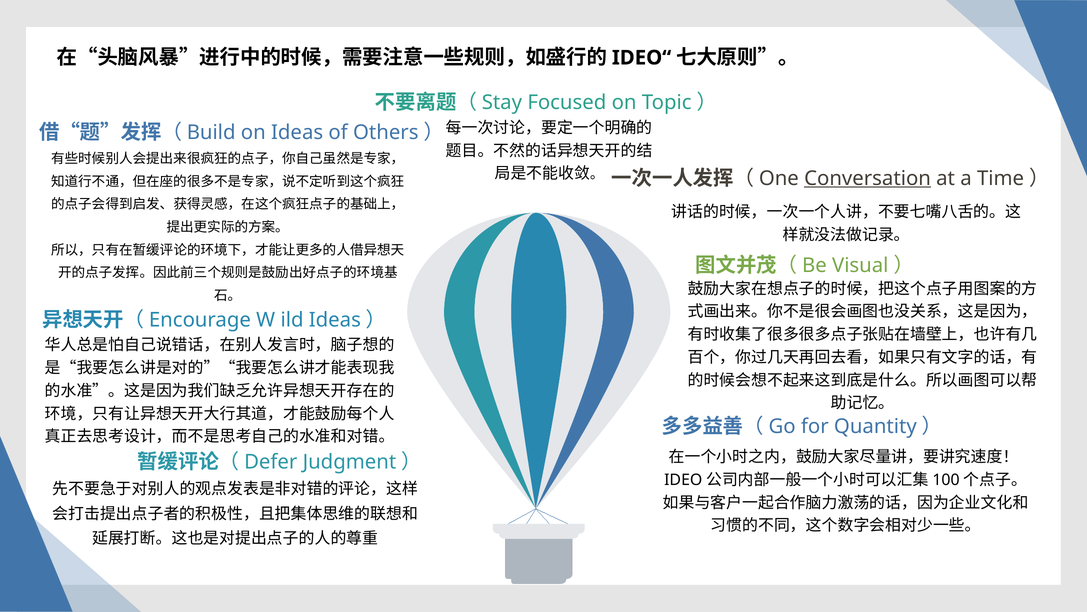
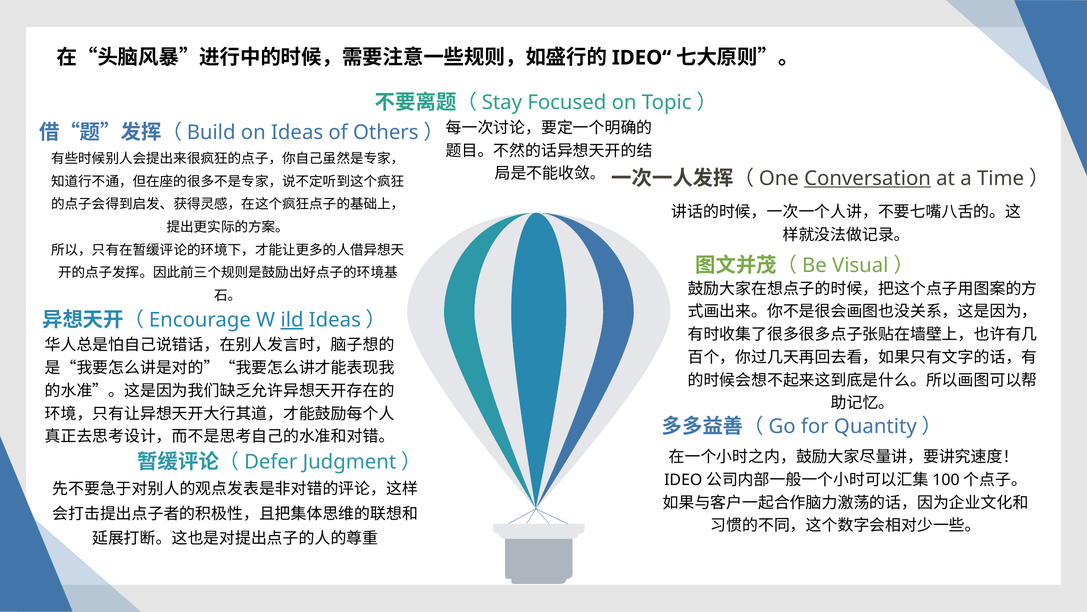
ild underline: none -> present
